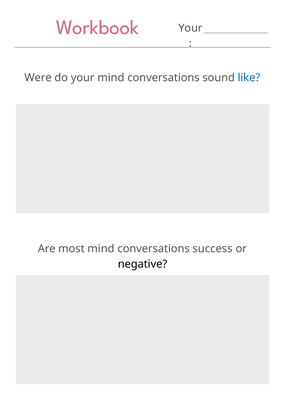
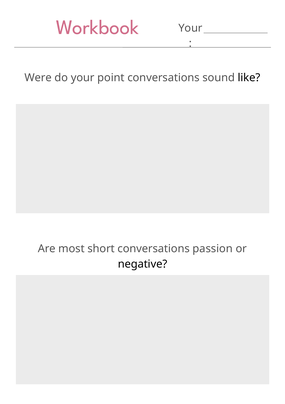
your mind: mind -> point
like colour: blue -> black
most mind: mind -> short
success: success -> passion
